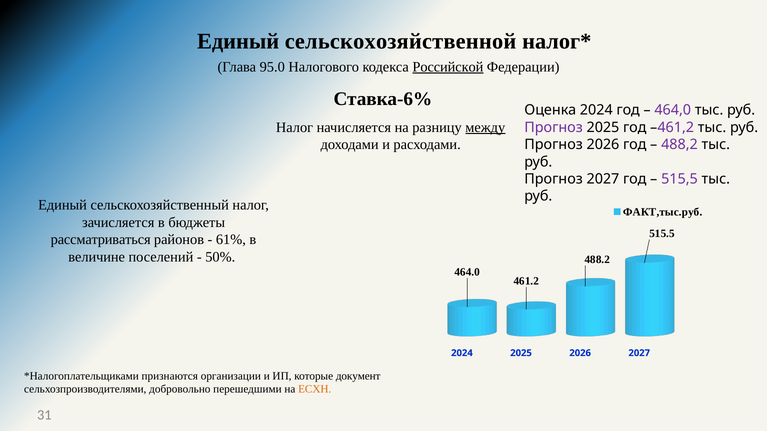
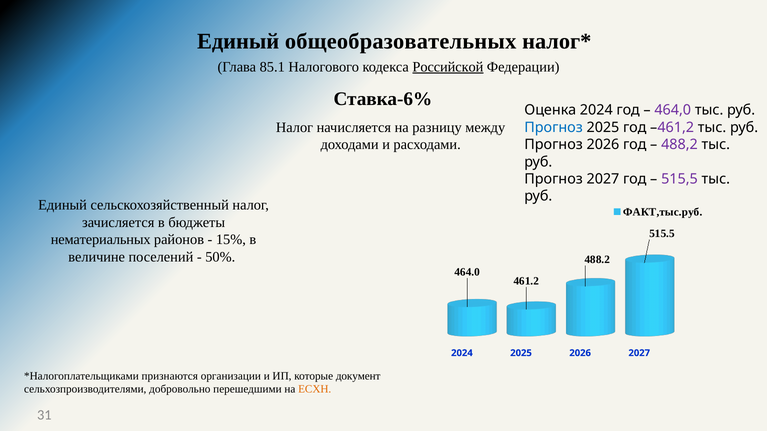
сельскохозяйственной: сельскохозяйственной -> общеобразовательных
95.0: 95.0 -> 85.1
между underline: present -> none
Прогноз at (554, 127) colour: purple -> blue
рассматриваться: рассматриваться -> нематериальных
61%: 61% -> 15%
